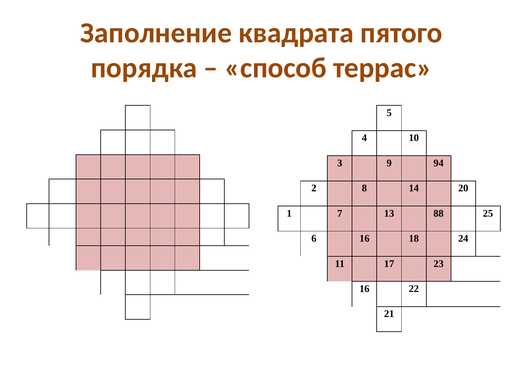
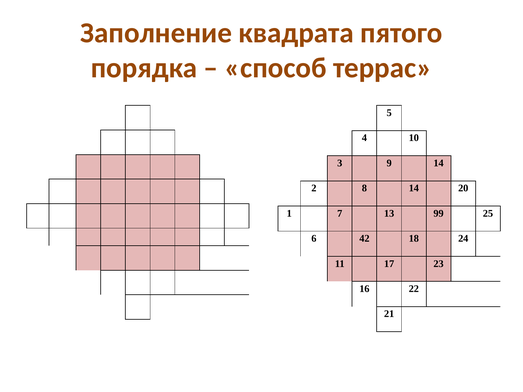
9 94: 94 -> 14
88: 88 -> 99
6 16: 16 -> 42
